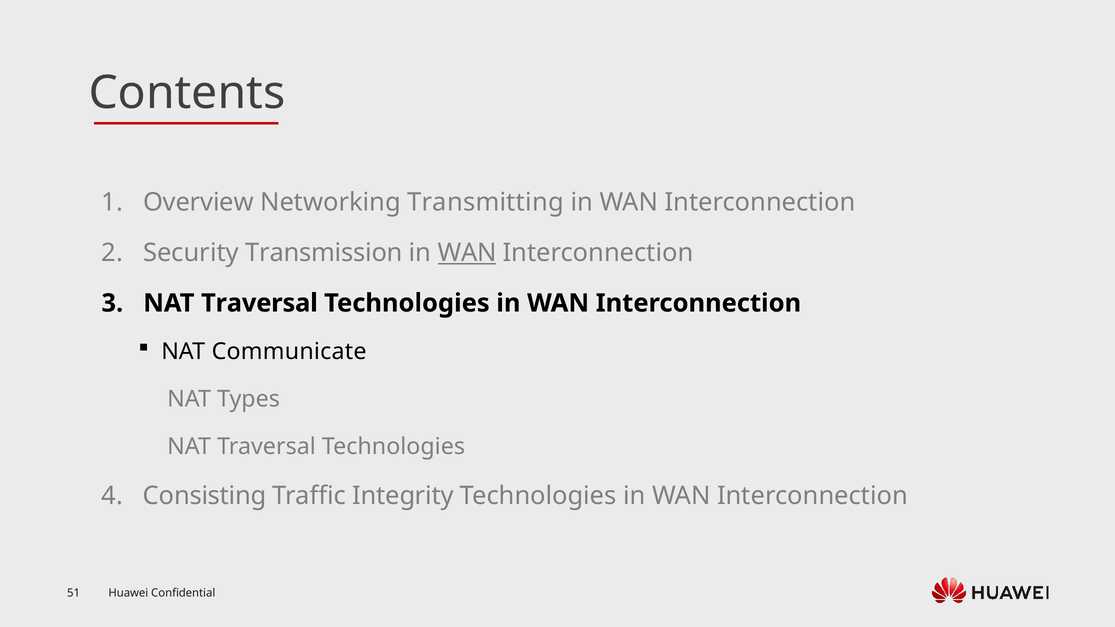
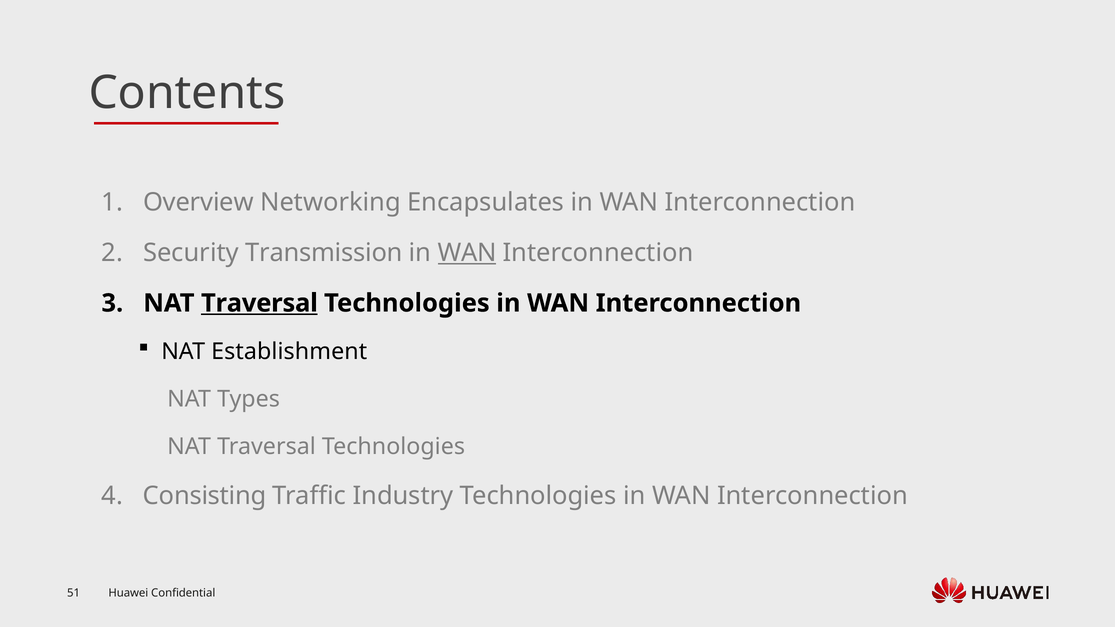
Transmitting: Transmitting -> Encapsulates
Traversal at (259, 303) underline: none -> present
Communicate: Communicate -> Establishment
Integrity: Integrity -> Industry
